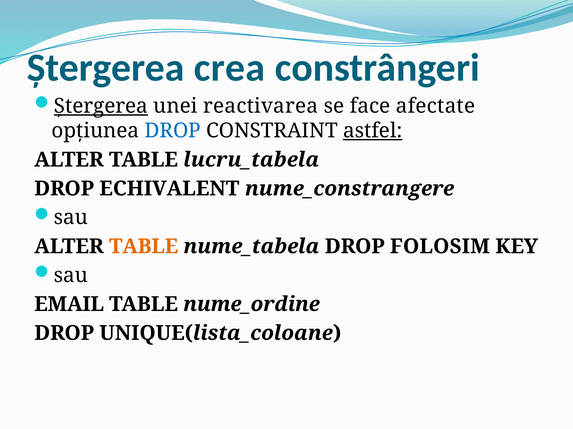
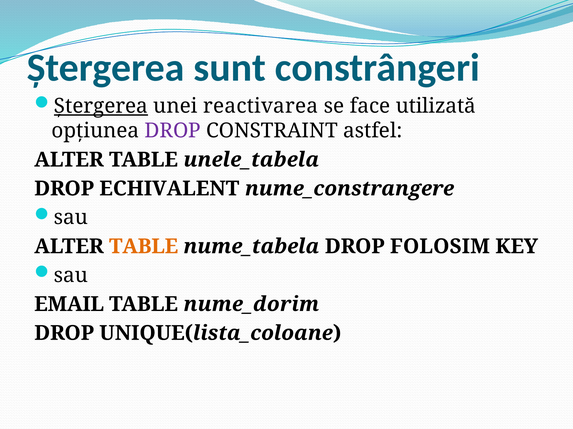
crea: crea -> sunt
afectate: afectate -> utilizată
DROP at (173, 131) colour: blue -> purple
astfel underline: present -> none
lucru_tabela: lucru_tabela -> unele_tabela
nume_ordine: nume_ordine -> nume_dorim
